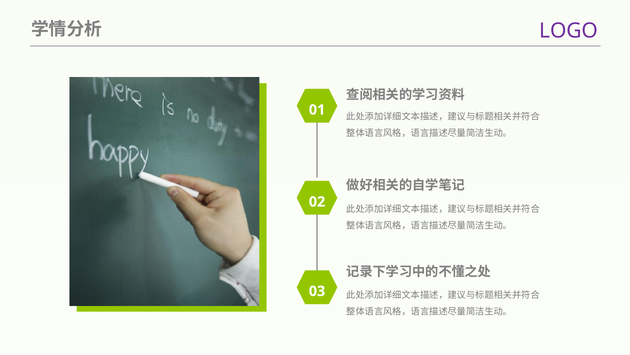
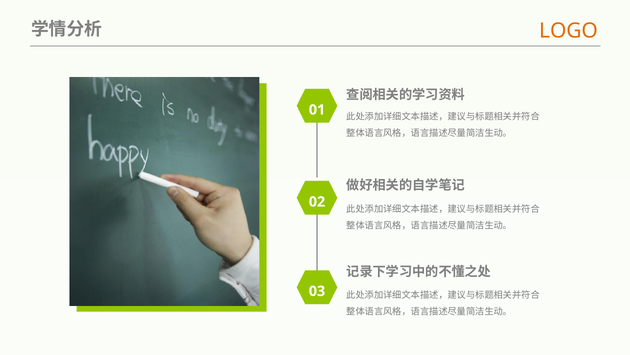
LOGO colour: purple -> orange
